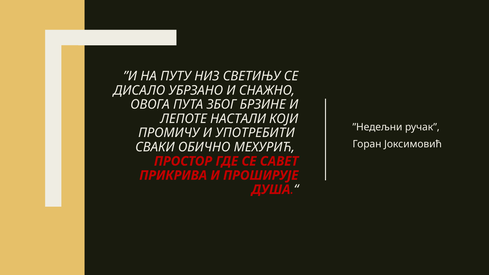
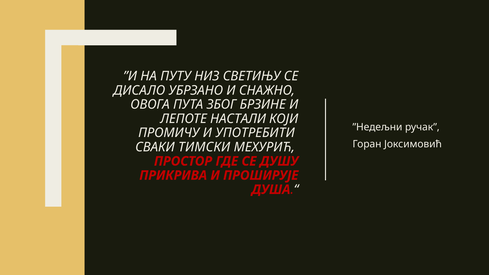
ОБИЧНО: ОБИЧНО -> ТИМСКИ
САВЕТ: САВЕТ -> ДУШУ
